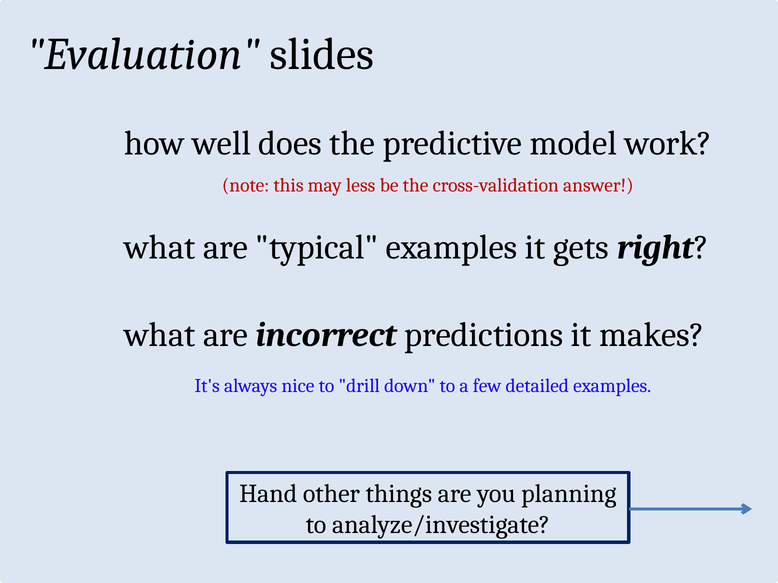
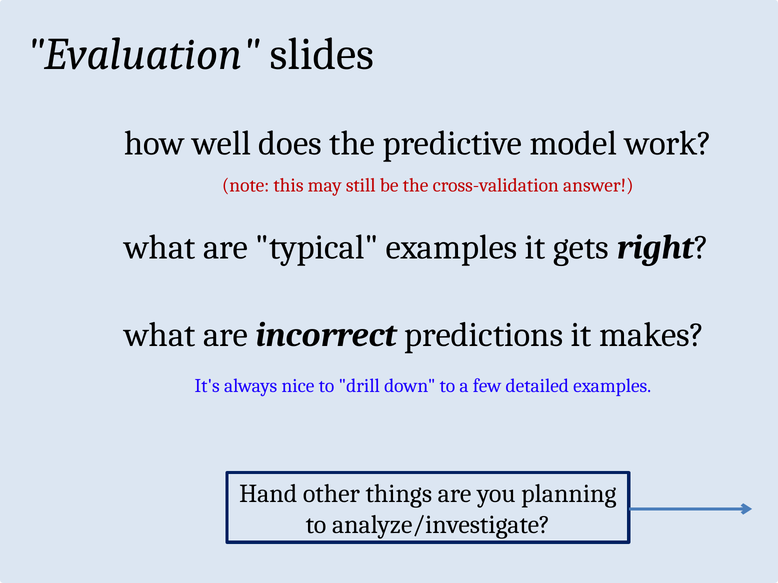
less: less -> still
